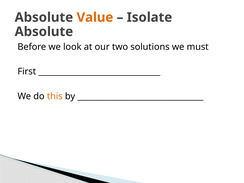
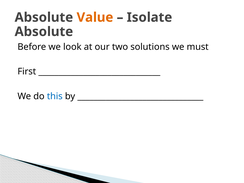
this colour: orange -> blue
